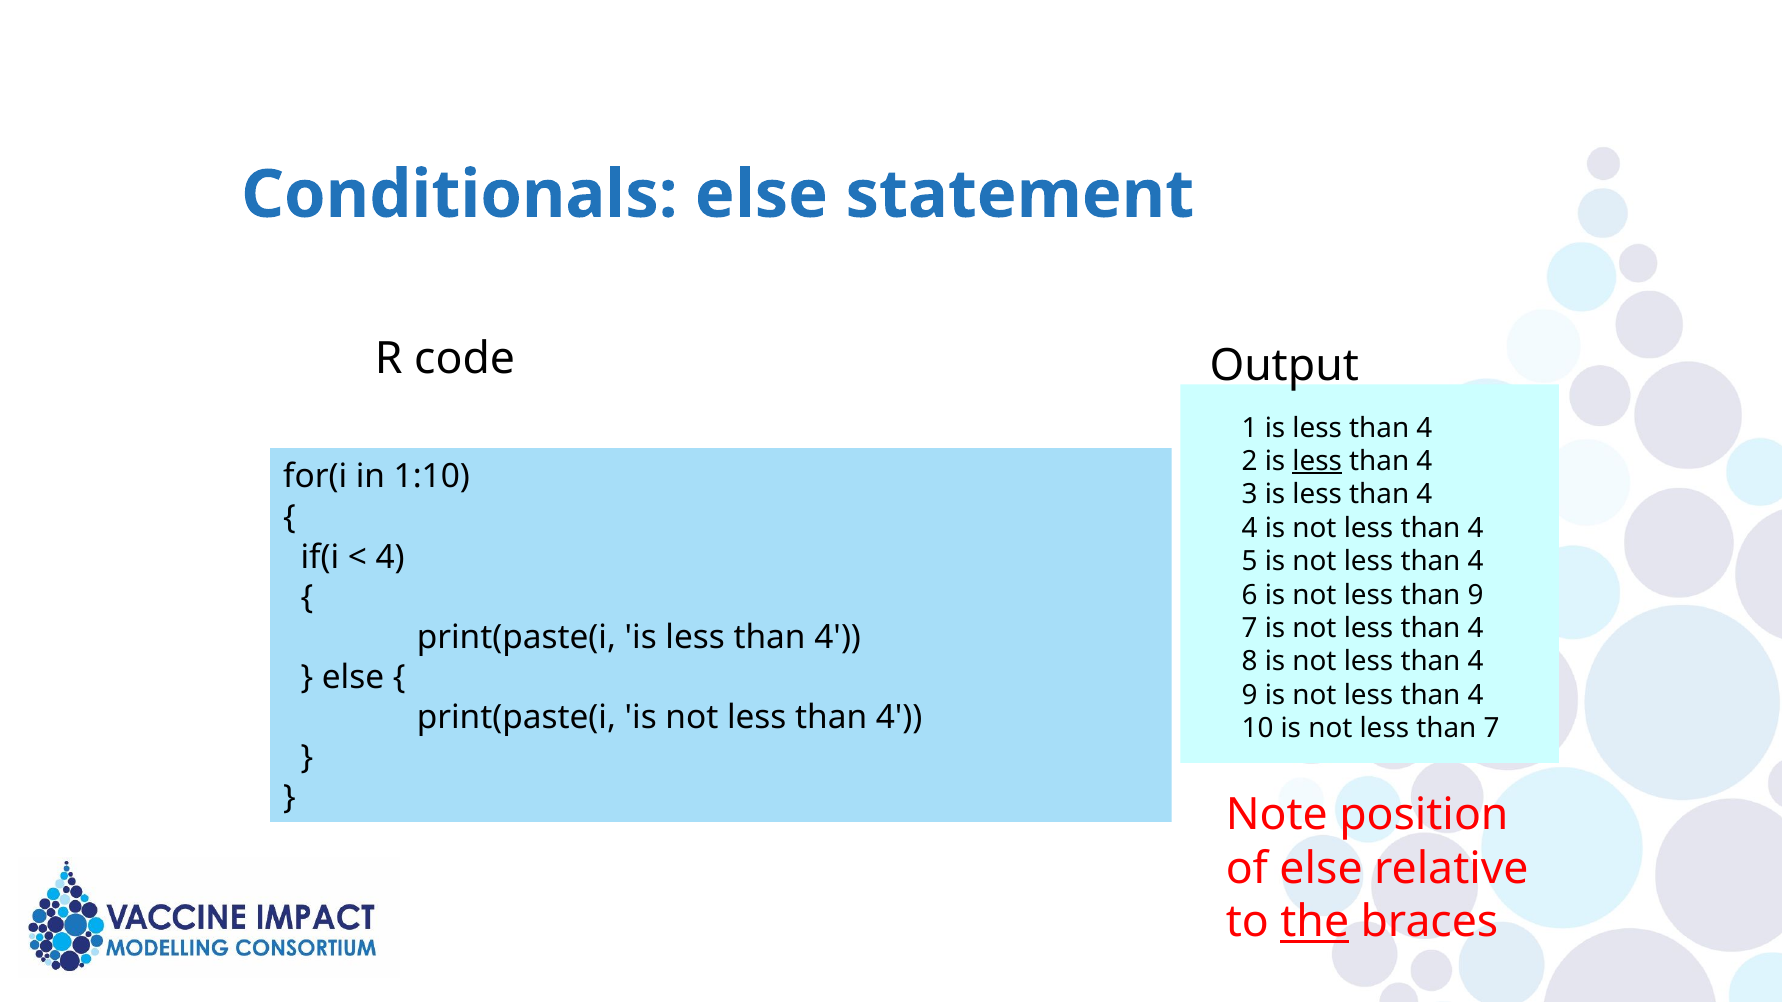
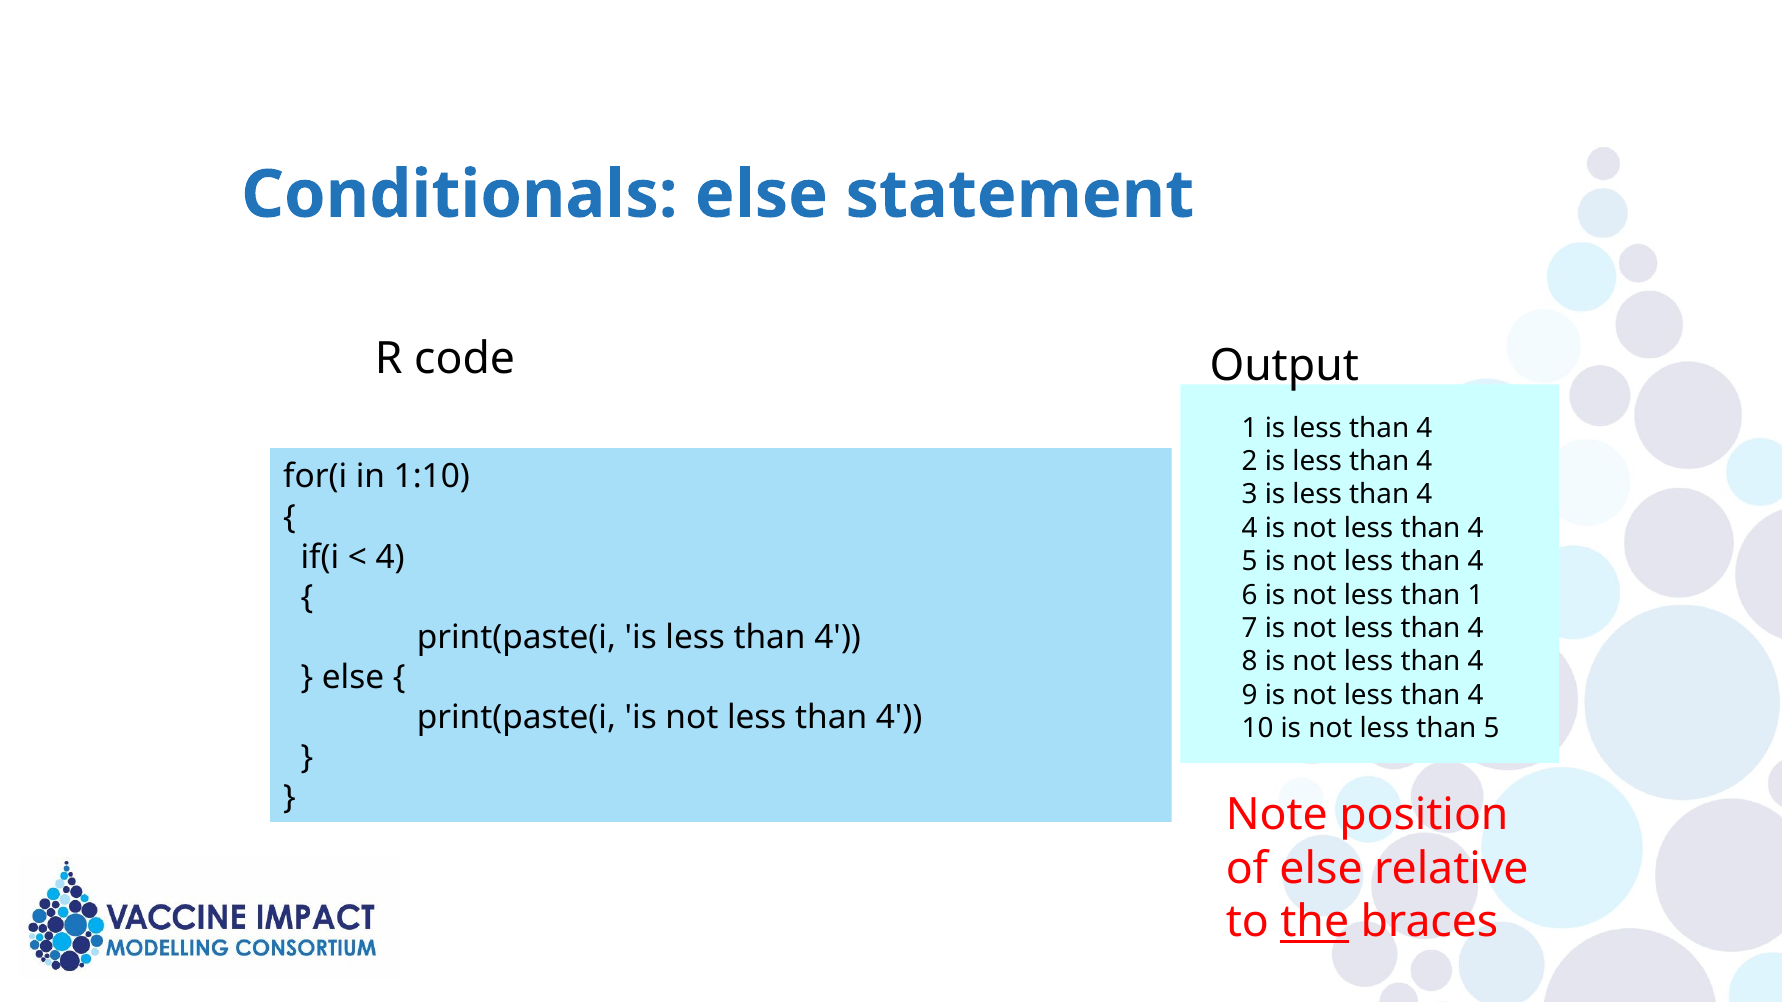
less at (1317, 462) underline: present -> none
than 9: 9 -> 1
than 7: 7 -> 5
